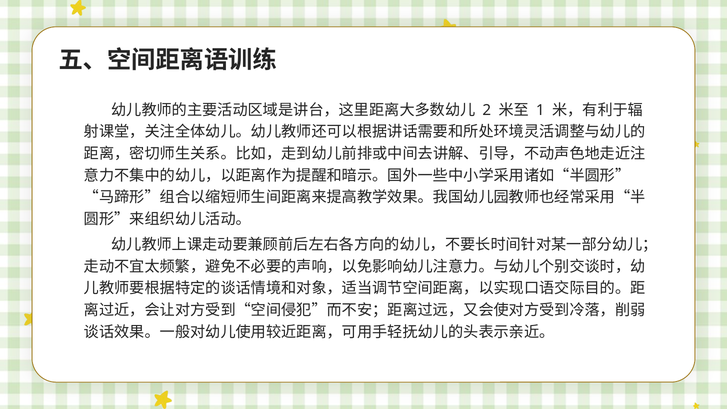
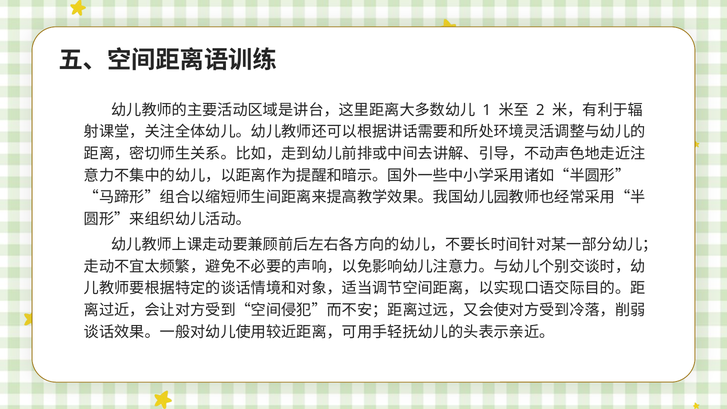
2: 2 -> 1
1: 1 -> 2
